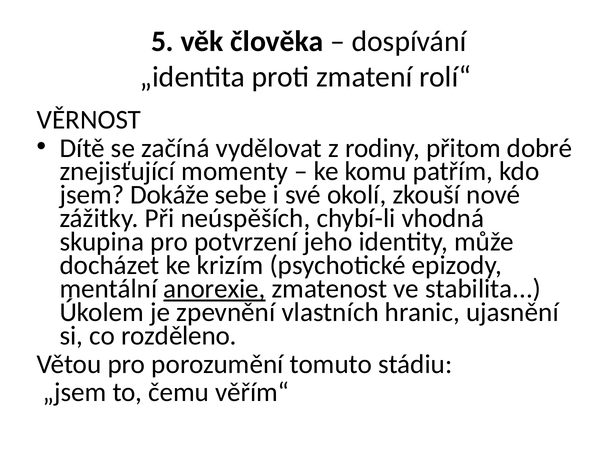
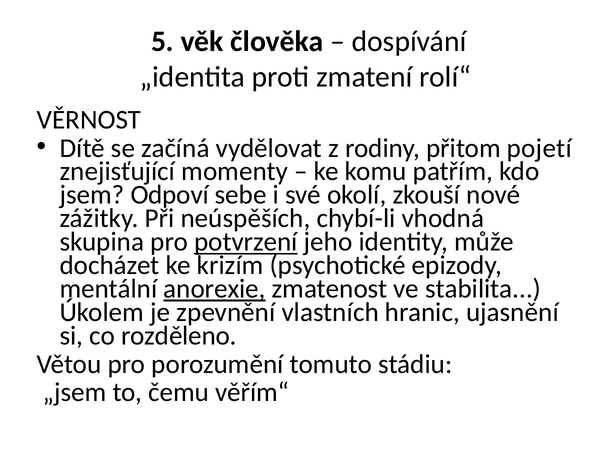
dobré: dobré -> pojetí
Dokáže: Dokáže -> Odpoví
potvrzení underline: none -> present
